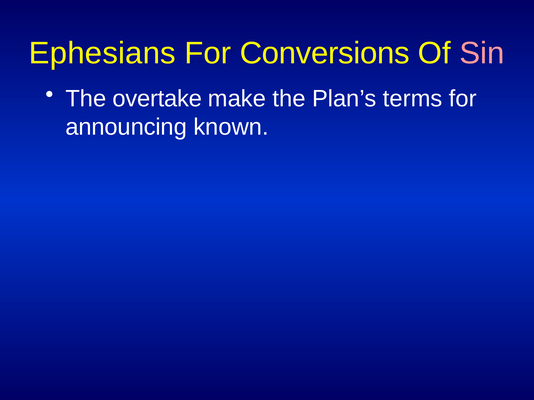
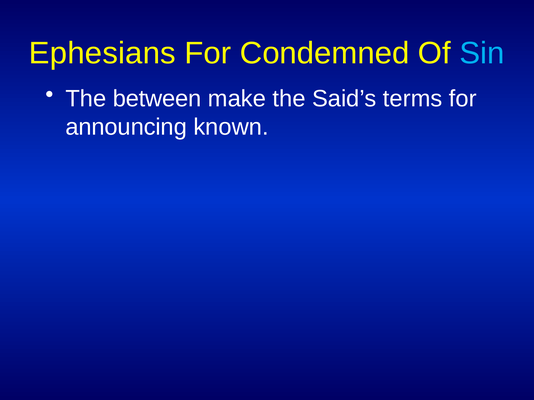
Conversions: Conversions -> Condemned
Sin colour: pink -> light blue
overtake: overtake -> between
Plan’s: Plan’s -> Said’s
